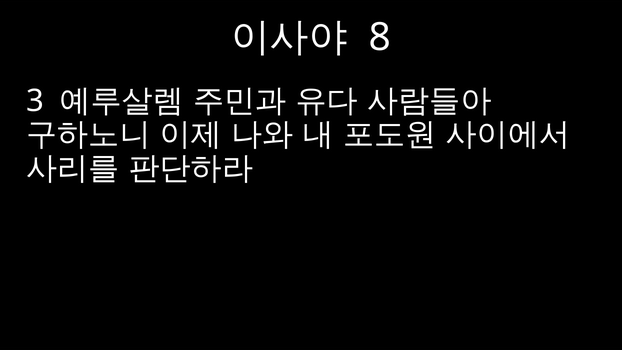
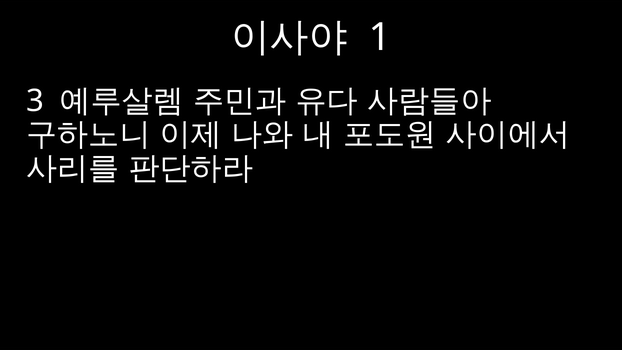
8: 8 -> 1
